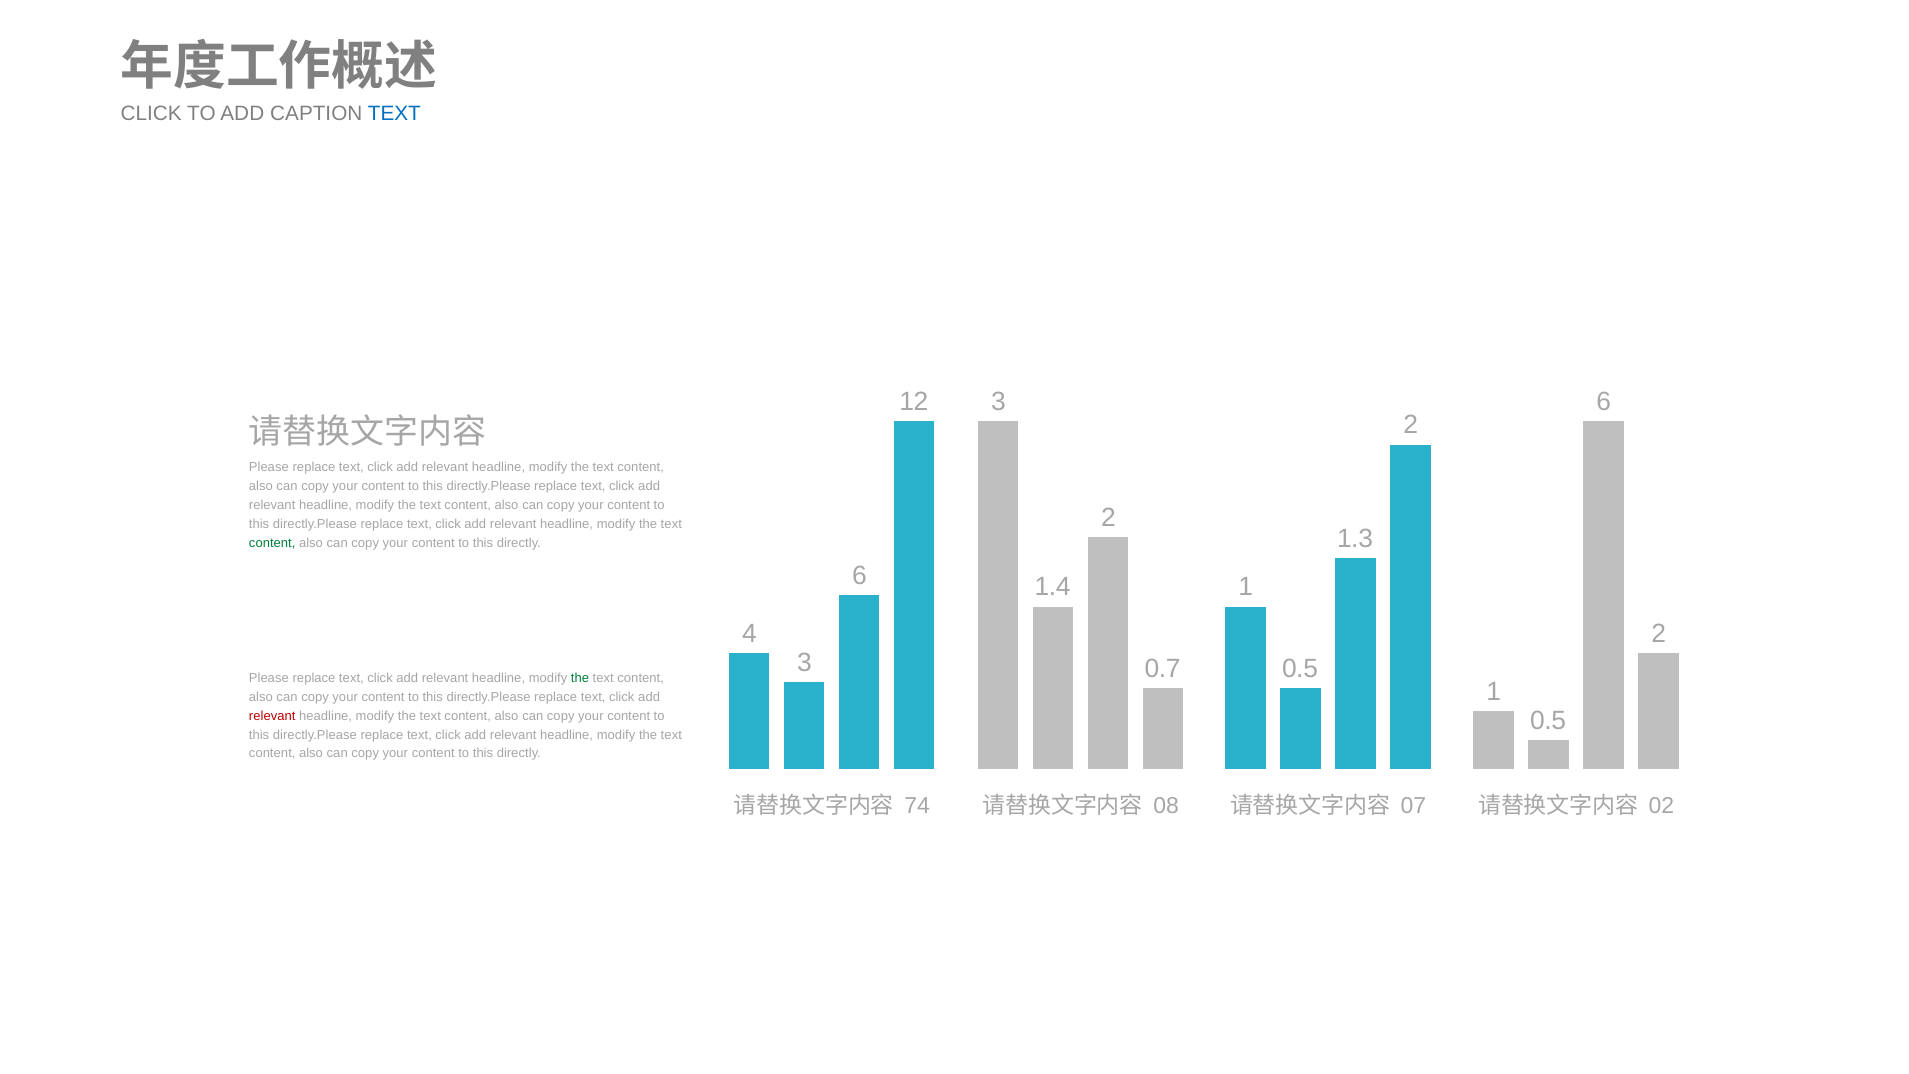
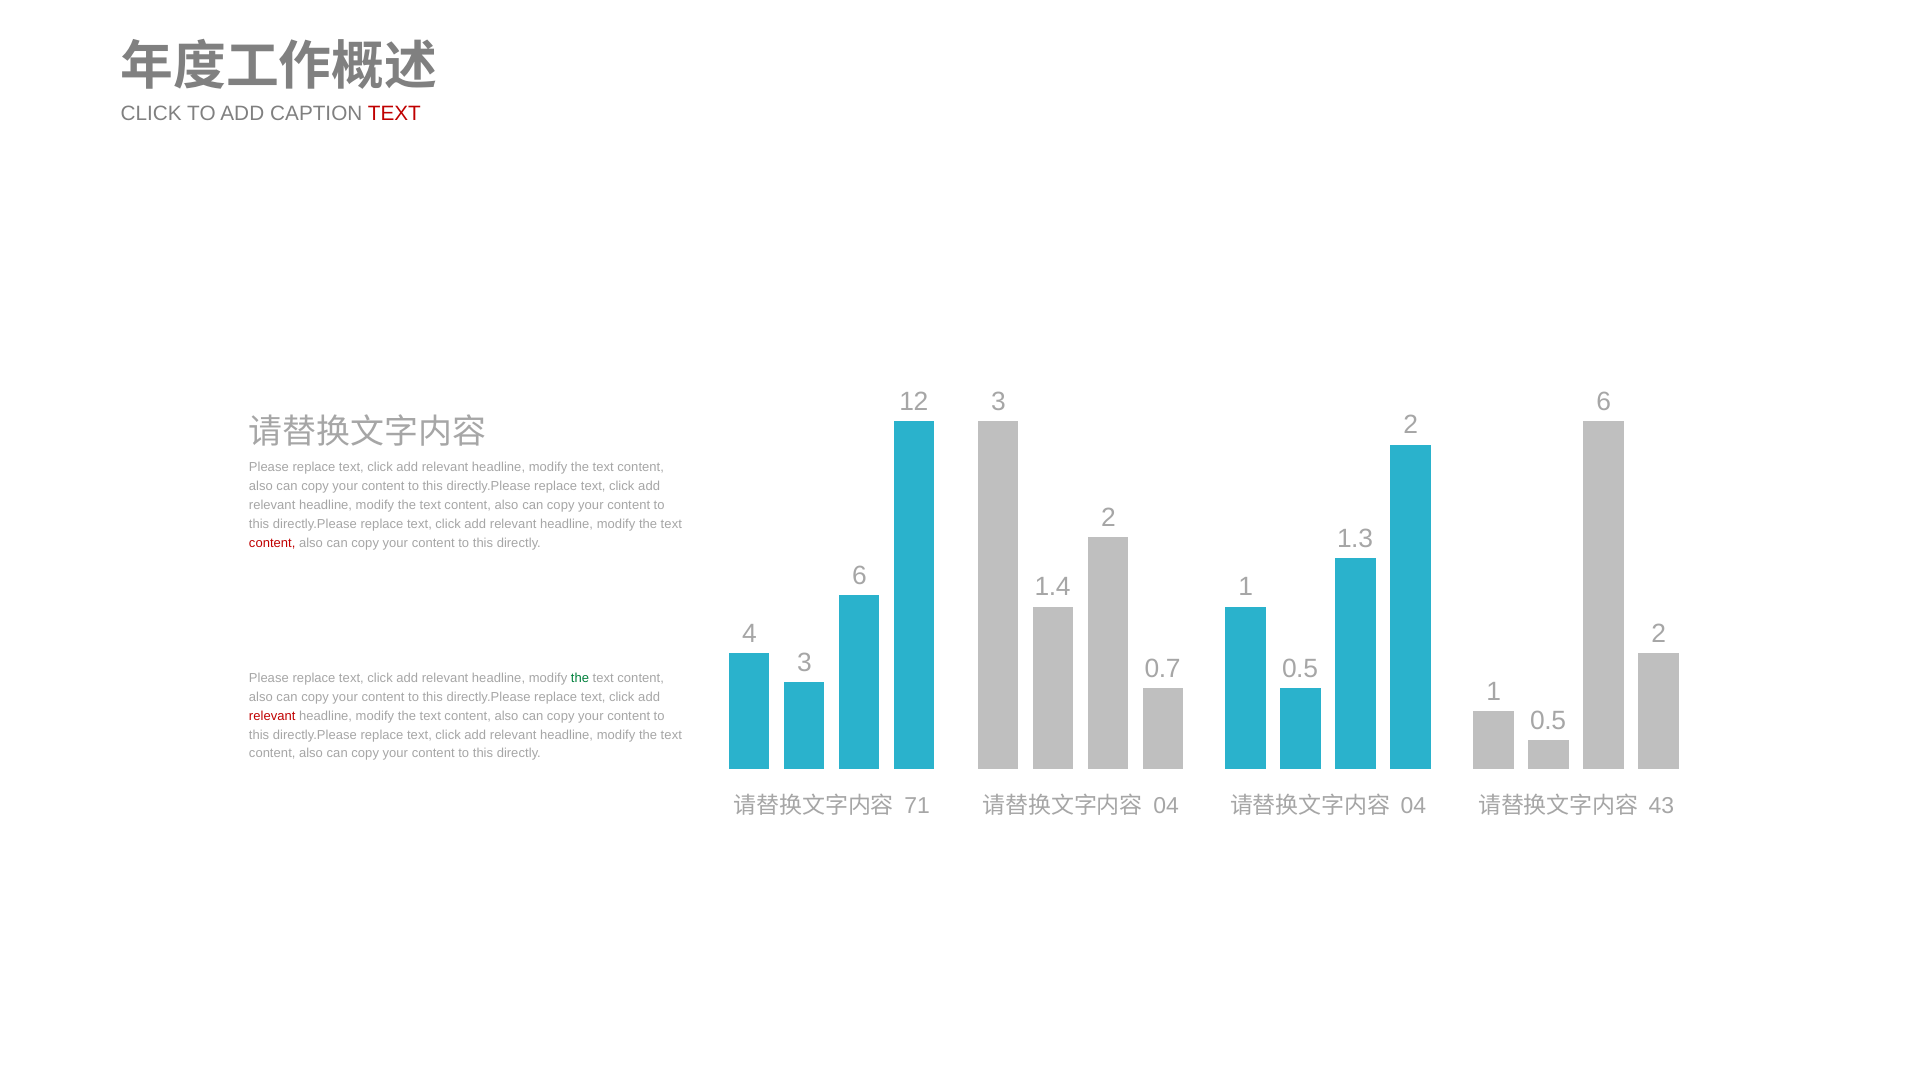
TEXT at (394, 114) colour: blue -> red
content at (272, 543) colour: green -> red
74: 74 -> 71
08 at (1166, 806): 08 -> 04
07 at (1413, 806): 07 -> 04
02: 02 -> 43
